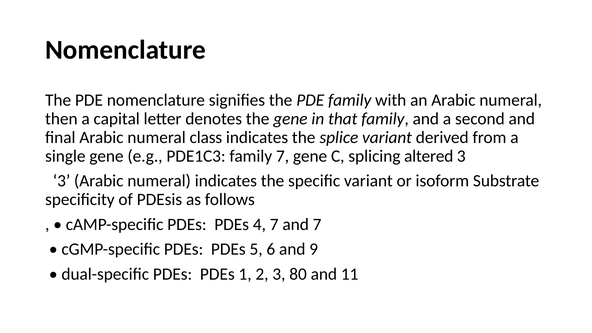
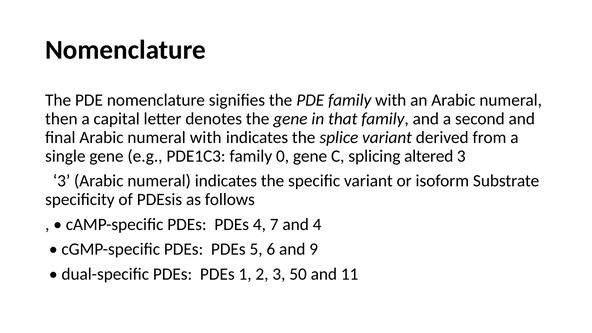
numeral class: class -> with
family 7: 7 -> 0
and 7: 7 -> 4
80: 80 -> 50
